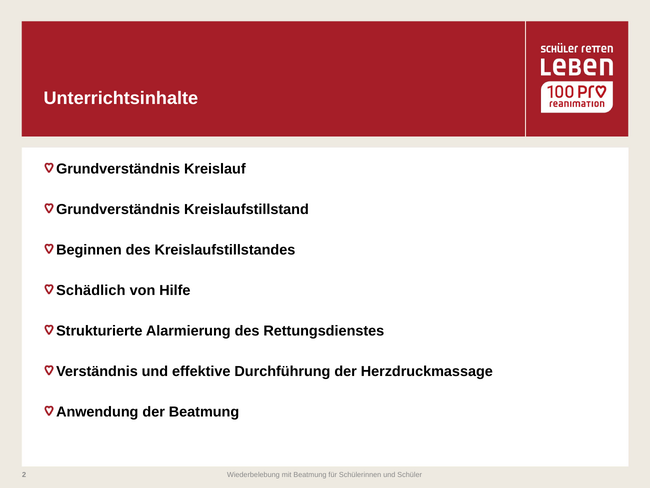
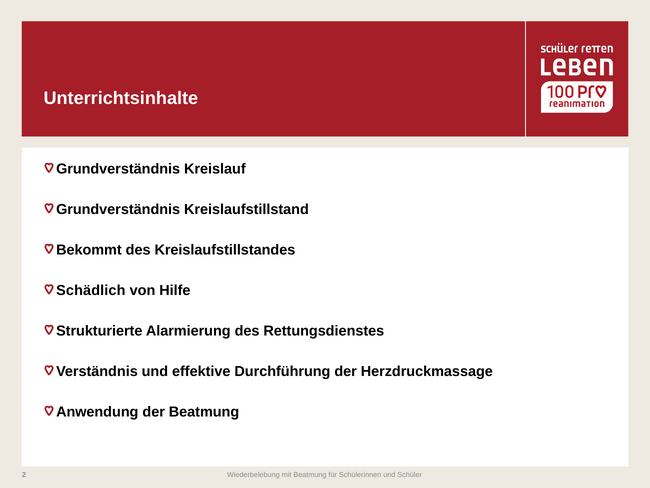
Beginnen: Beginnen -> Bekommt
